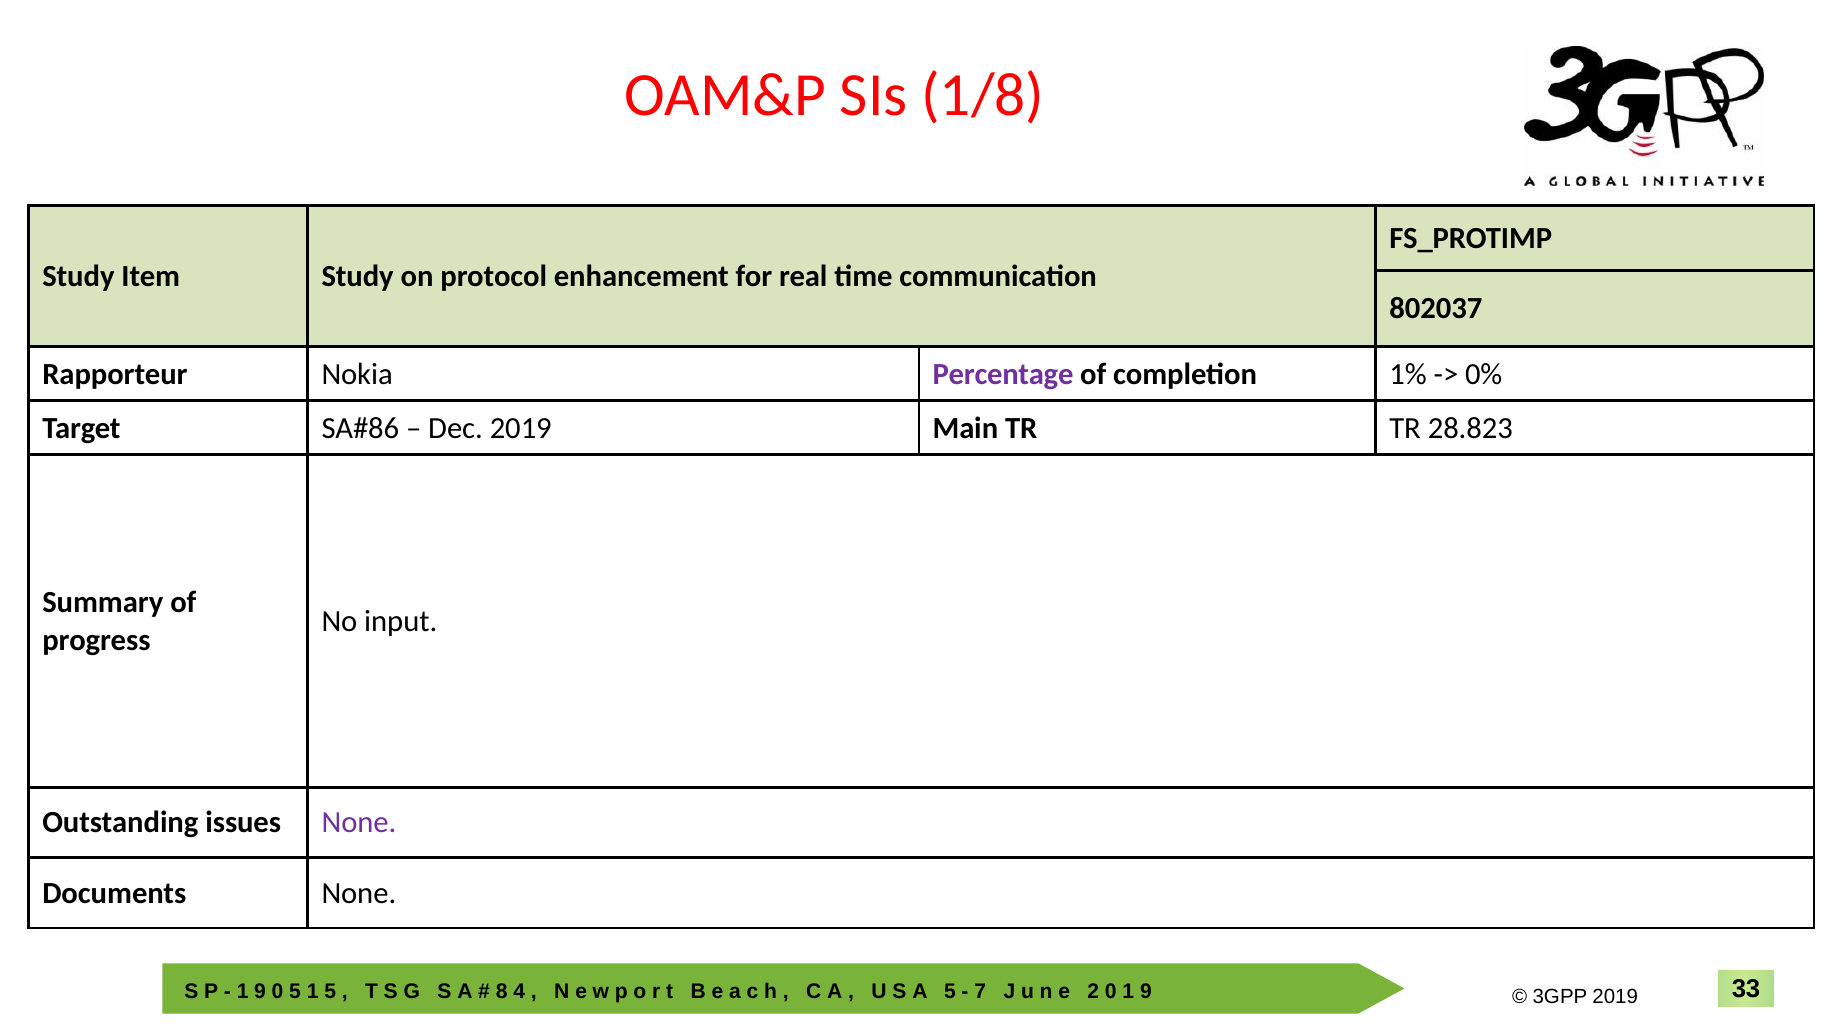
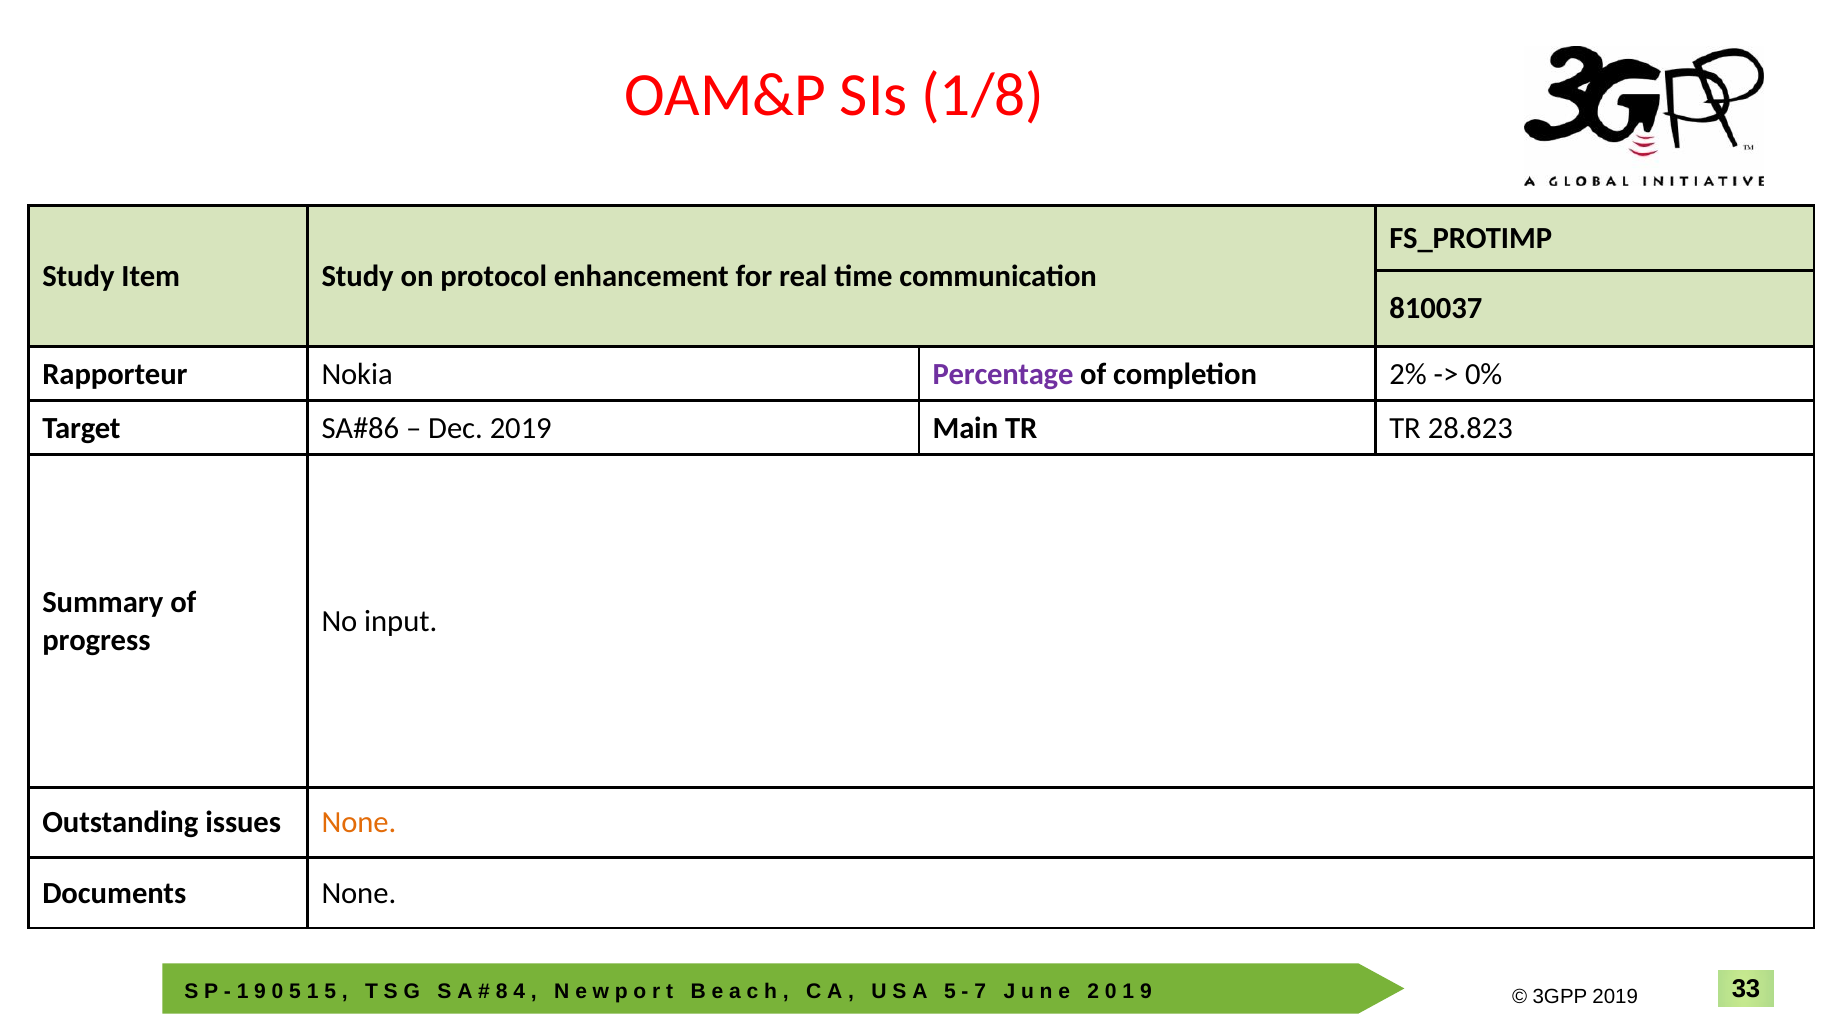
802037: 802037 -> 810037
1%: 1% -> 2%
None at (359, 822) colour: purple -> orange
